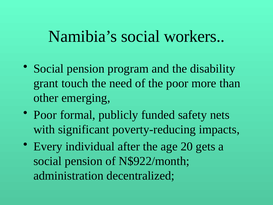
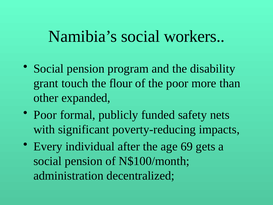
need: need -> flour
emerging: emerging -> expanded
20: 20 -> 69
N$922/month: N$922/month -> N$100/month
